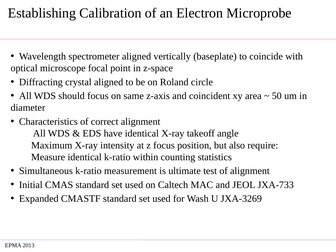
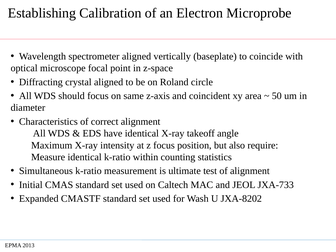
JXA-3269: JXA-3269 -> JXA-8202
